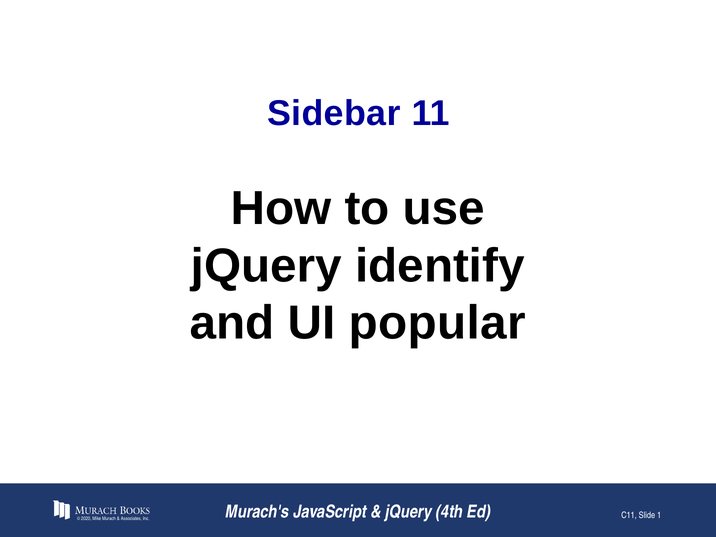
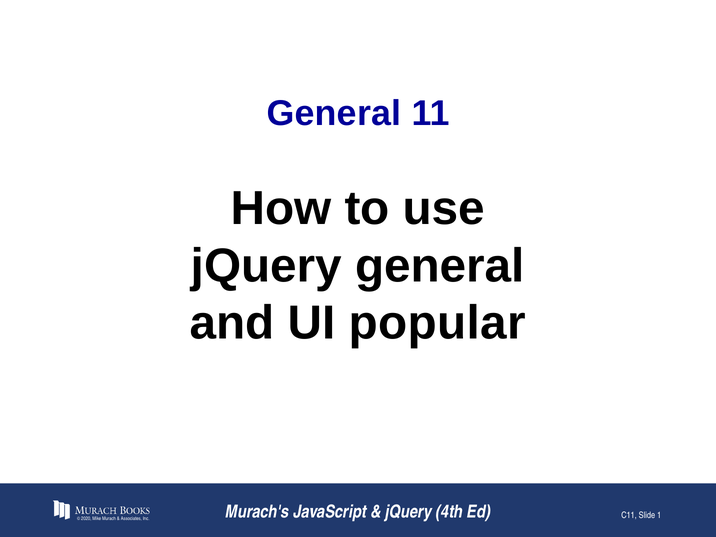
Sidebar at (334, 113): Sidebar -> General
jQuery identify: identify -> general
